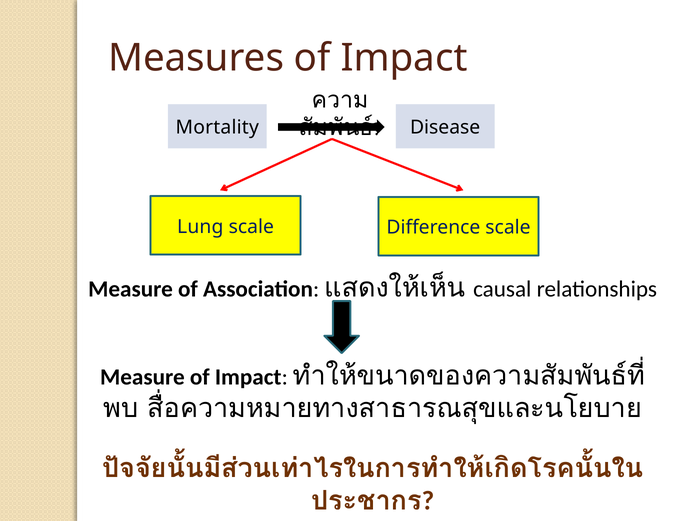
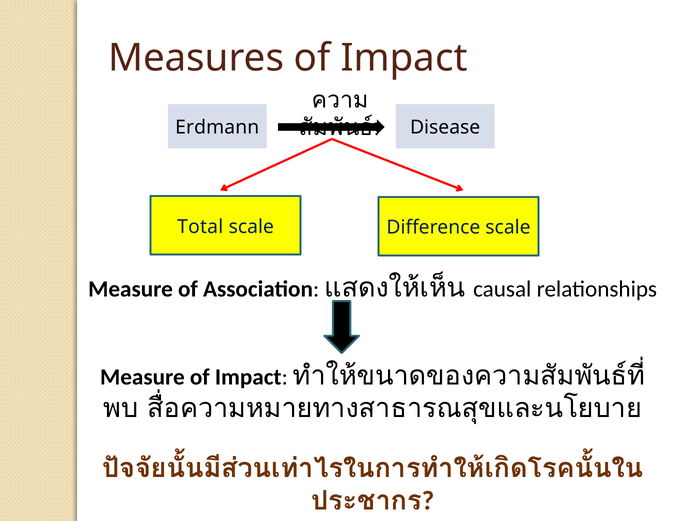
Mortality: Mortality -> Erdmann
Lung: Lung -> Total
